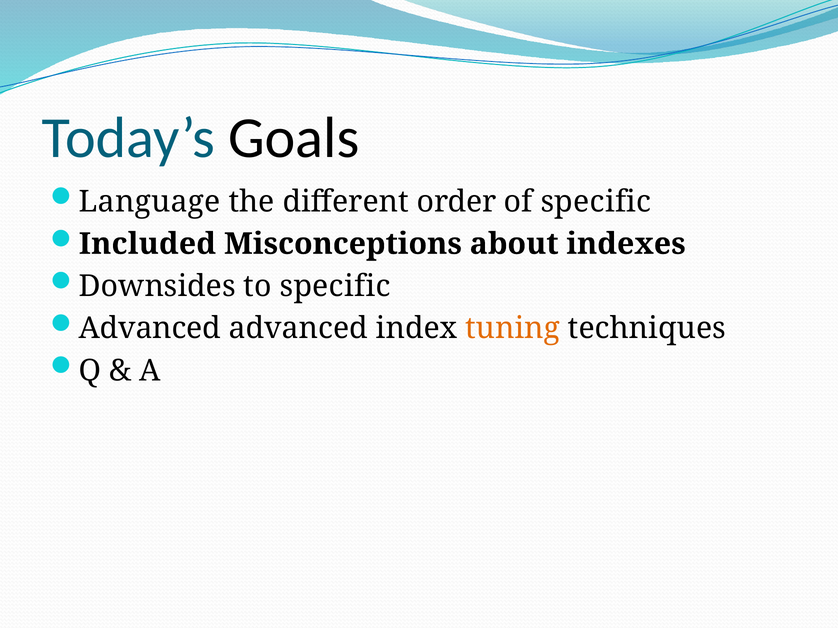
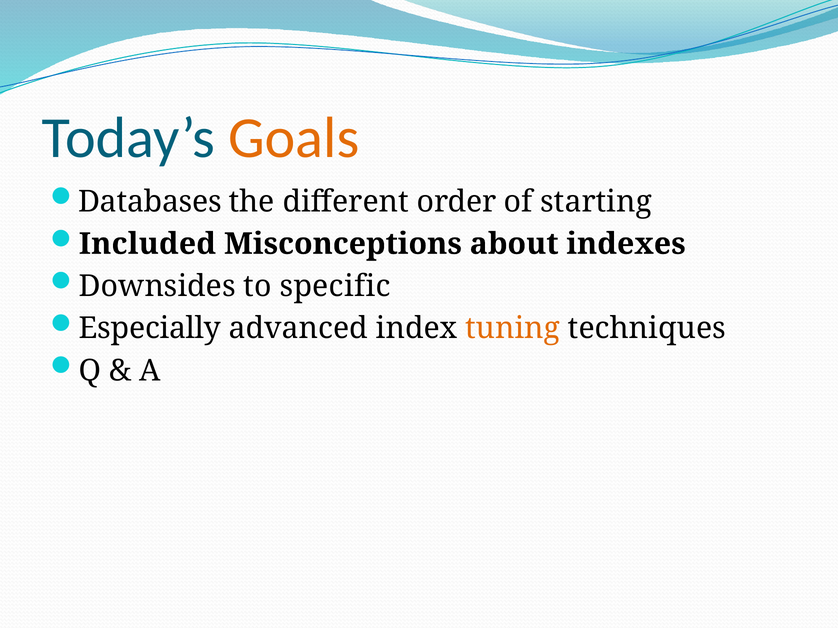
Goals colour: black -> orange
Language: Language -> Databases
of specific: specific -> starting
Advanced at (150, 329): Advanced -> Especially
